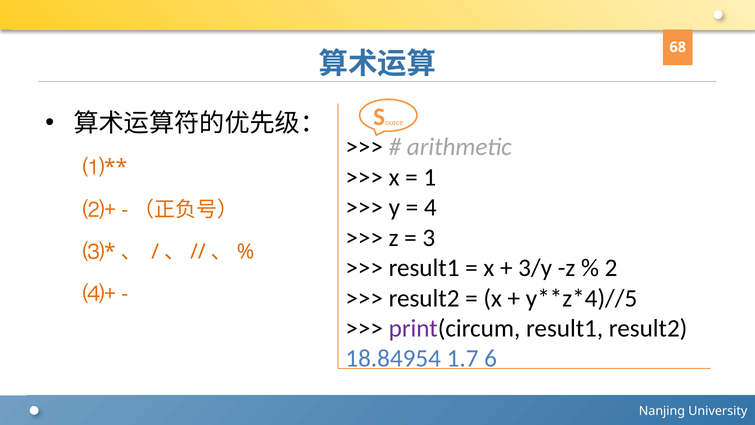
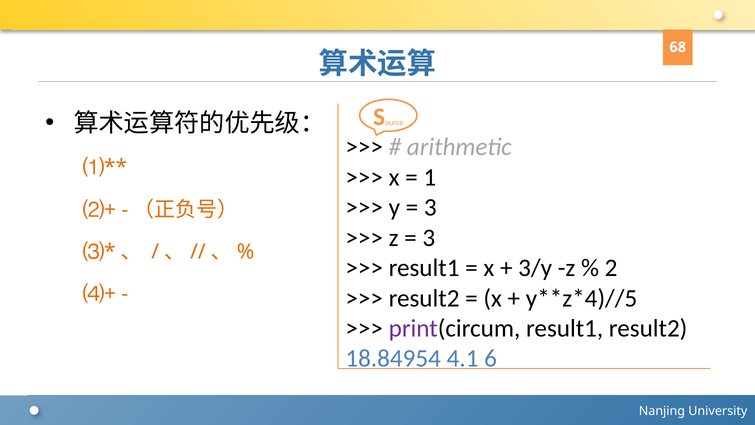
4 at (430, 207): 4 -> 3
1.7: 1.7 -> 4.1
